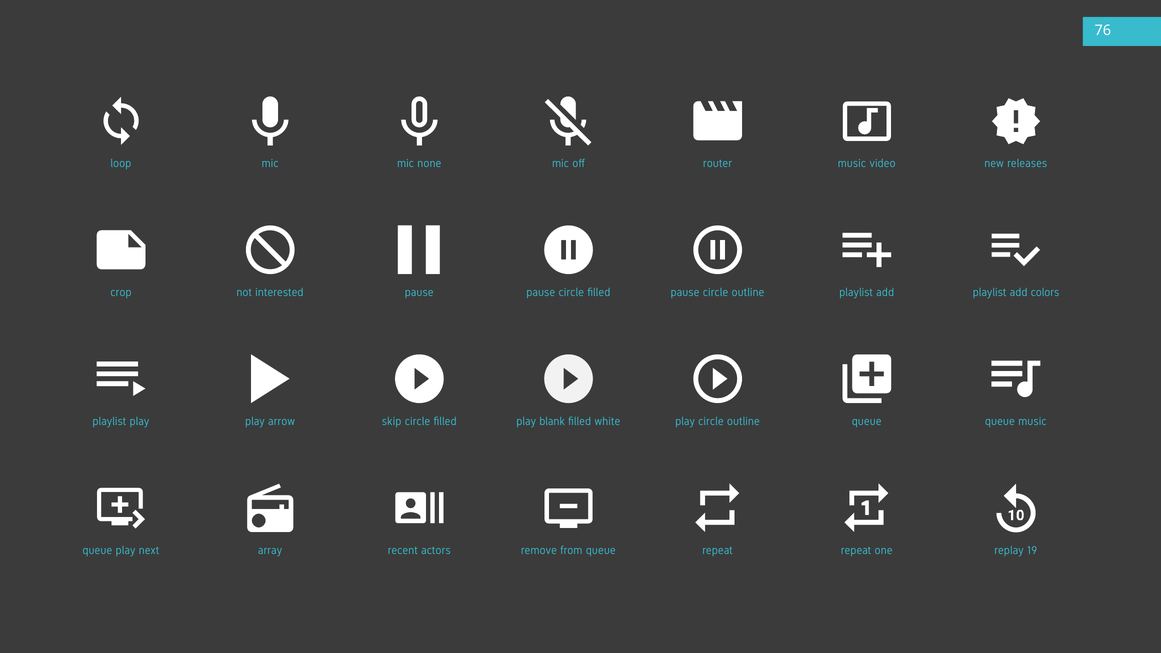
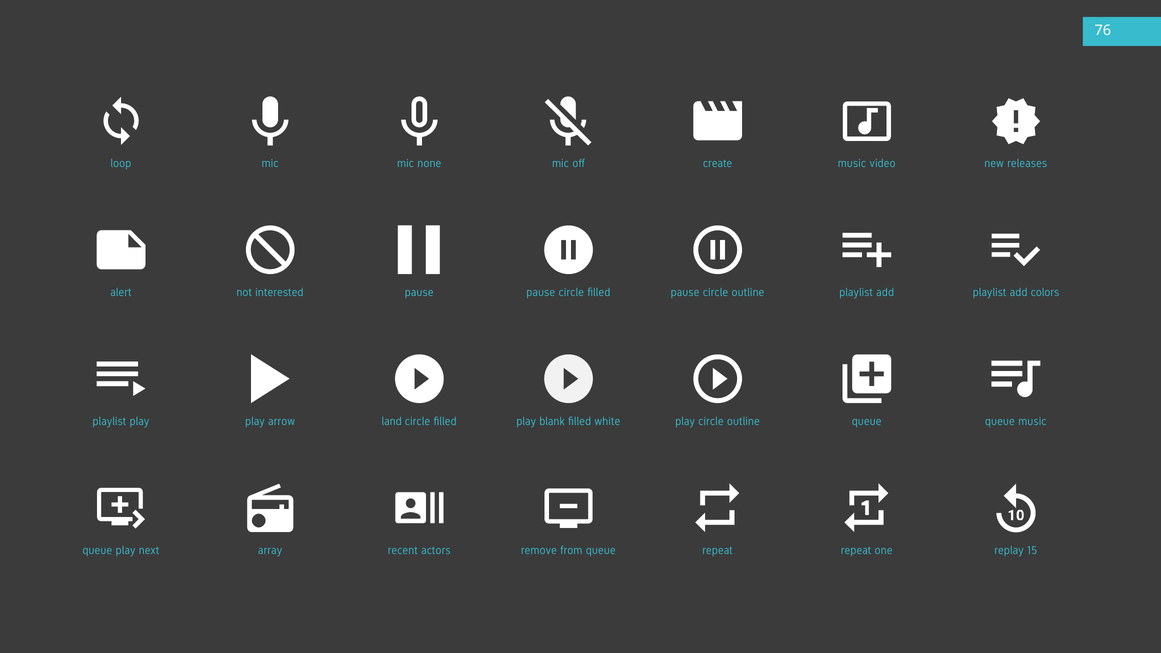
router: router -> create
crop: crop -> alert
skip: skip -> land
19: 19 -> 15
